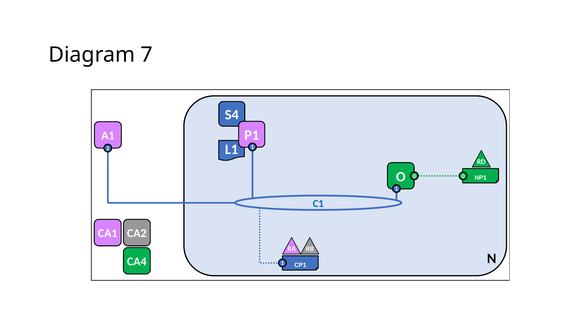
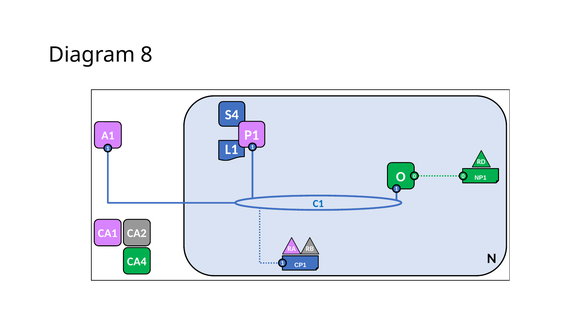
7: 7 -> 8
